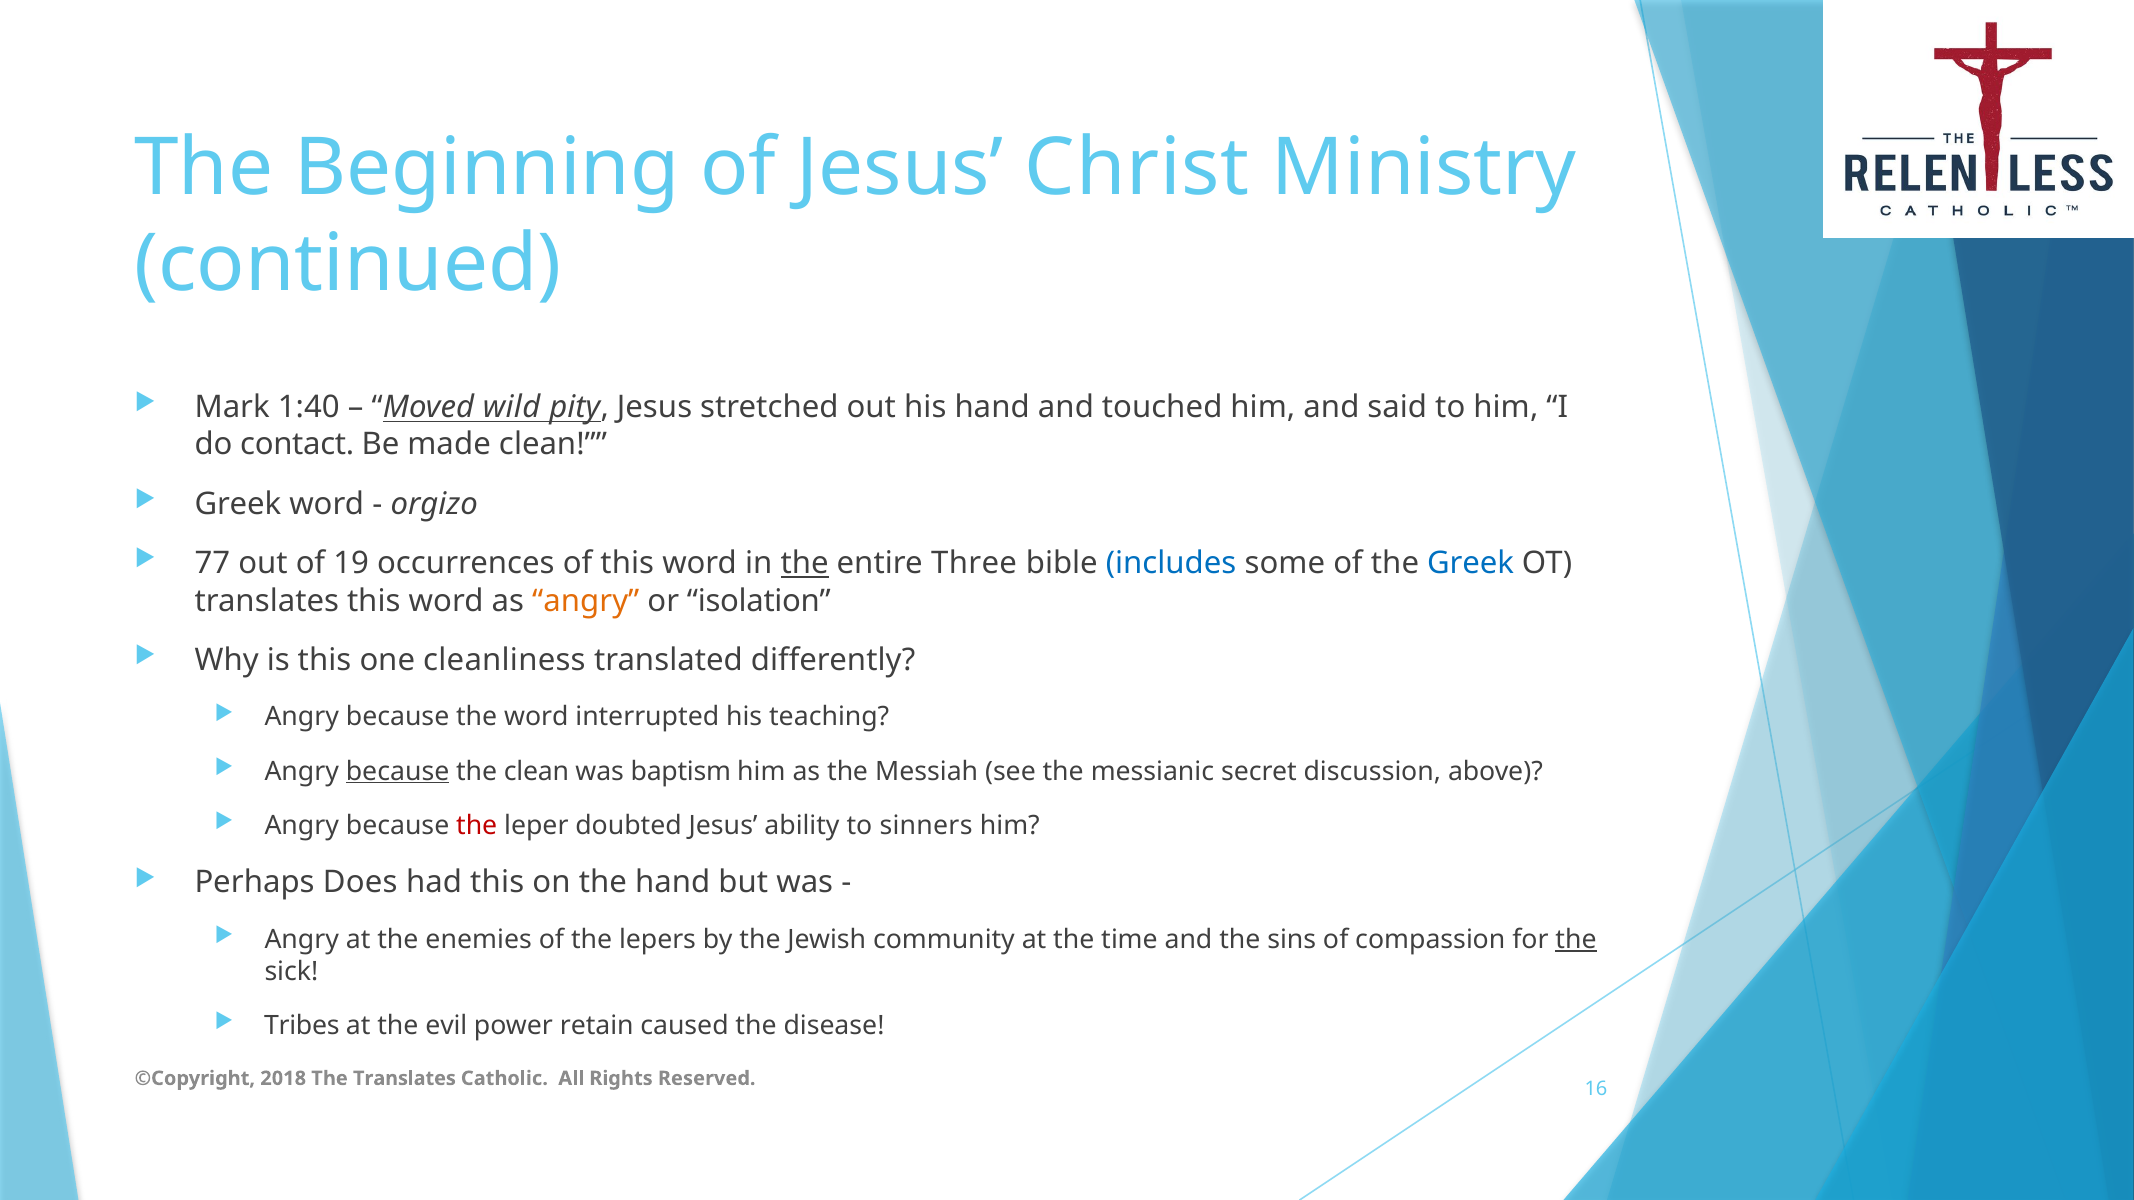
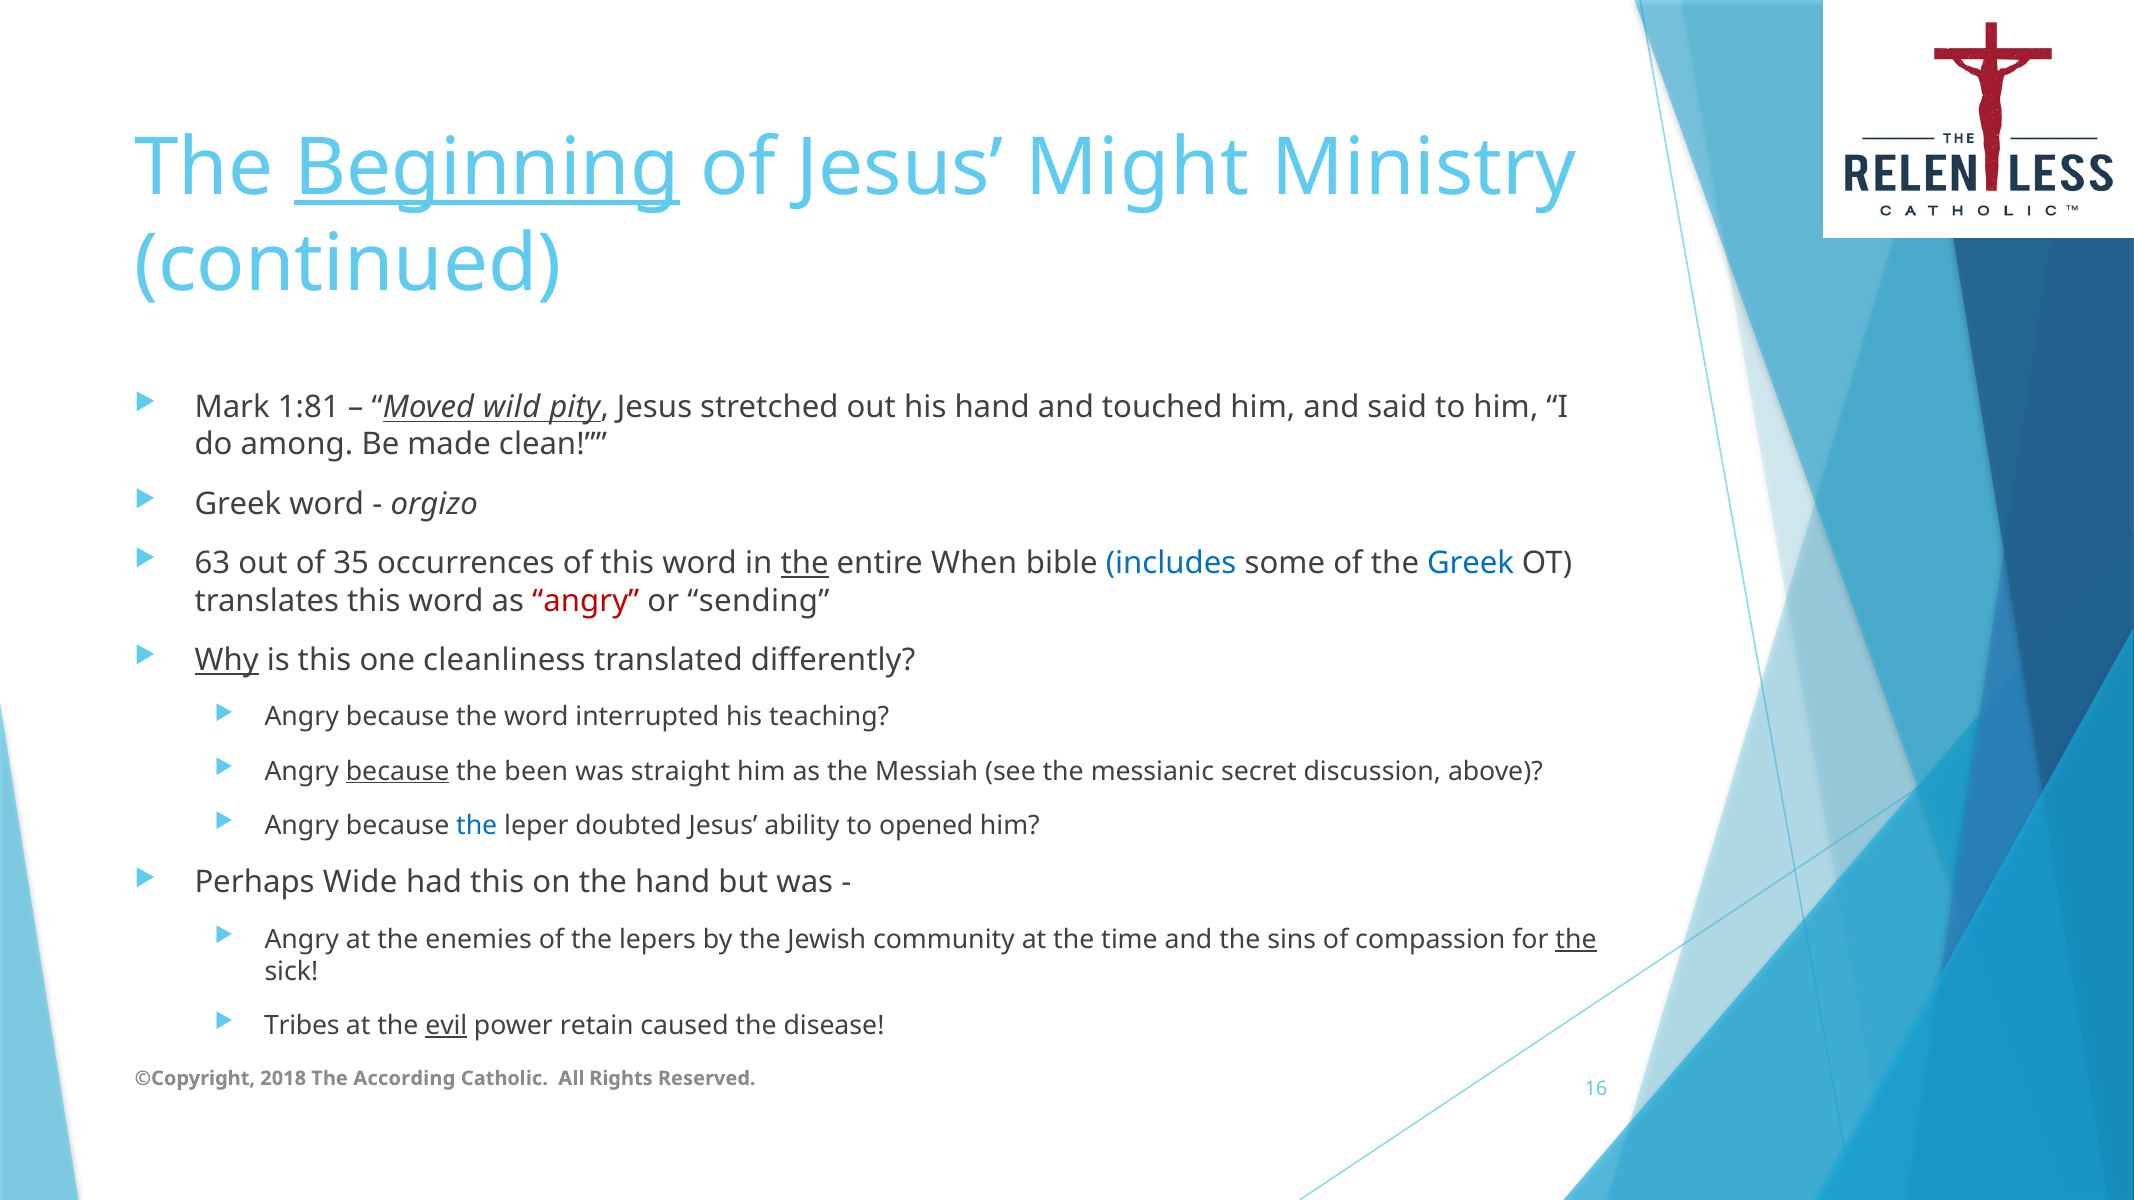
Beginning underline: none -> present
Christ: Christ -> Might
1:40: 1:40 -> 1:81
contact: contact -> among
77: 77 -> 63
19: 19 -> 35
Three: Three -> When
angry at (586, 601) colour: orange -> red
isolation: isolation -> sending
Why underline: none -> present
the clean: clean -> been
baptism: baptism -> straight
the at (477, 826) colour: red -> blue
sinners: sinners -> opened
Does: Does -> Wide
evil underline: none -> present
The Translates: Translates -> According
